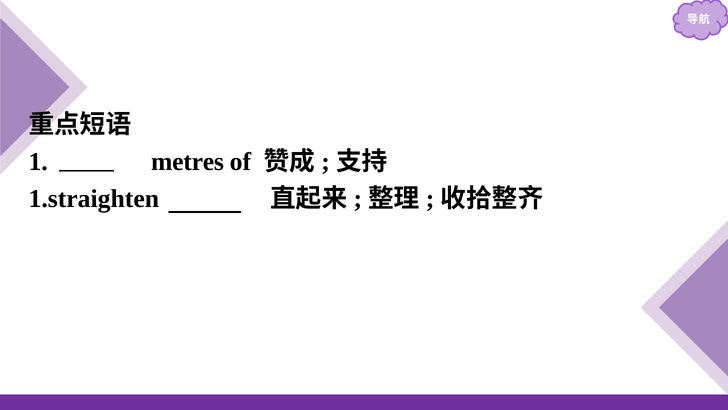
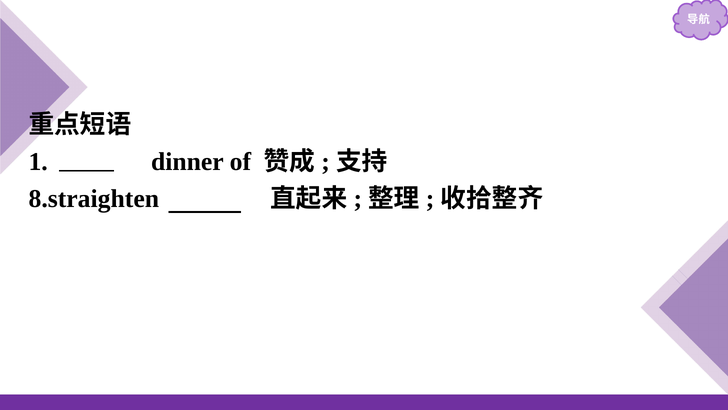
metres: metres -> dinner
1.straighten: 1.straighten -> 8.straighten
